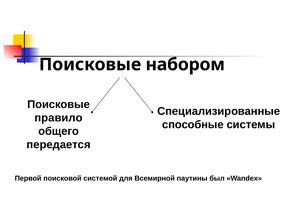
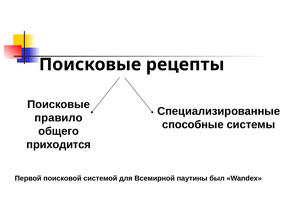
набором: набором -> рецепты
передается: передается -> приходится
